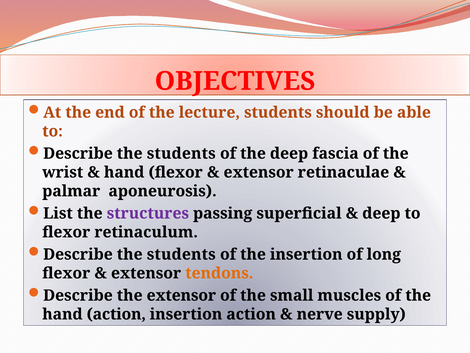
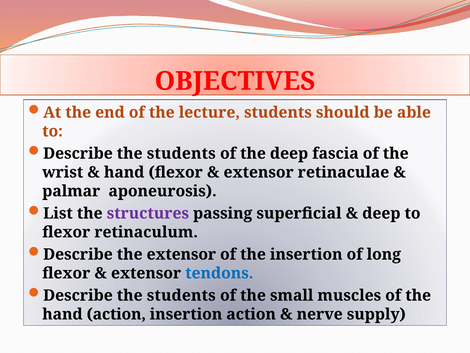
students at (181, 254): students -> extensor
tendons colour: orange -> blue
extensor at (181, 295): extensor -> students
